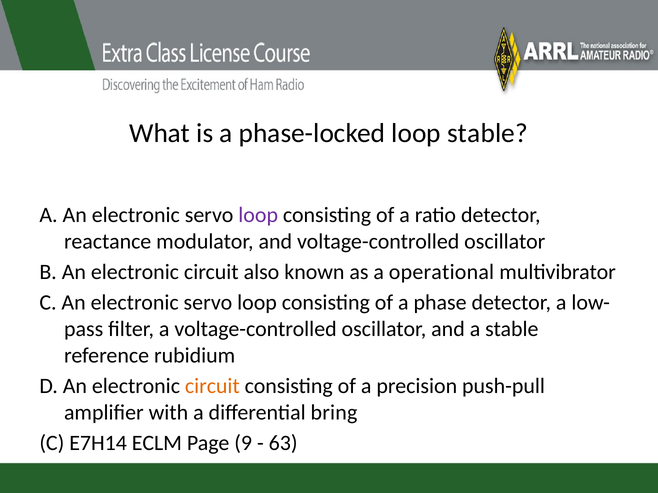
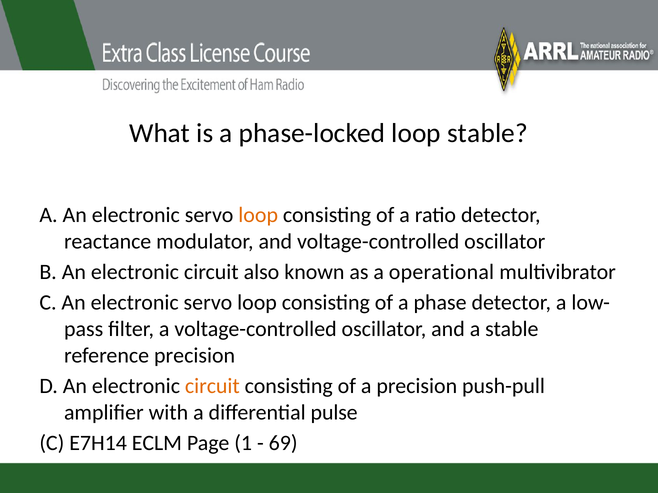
loop at (258, 215) colour: purple -> orange
reference rubidium: rubidium -> precision
bring: bring -> pulse
9: 9 -> 1
63: 63 -> 69
